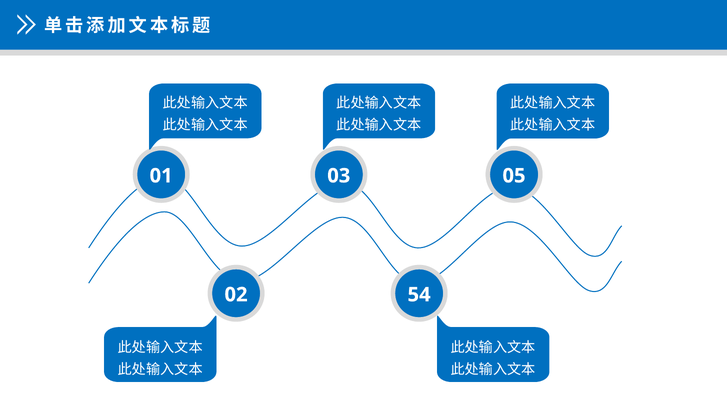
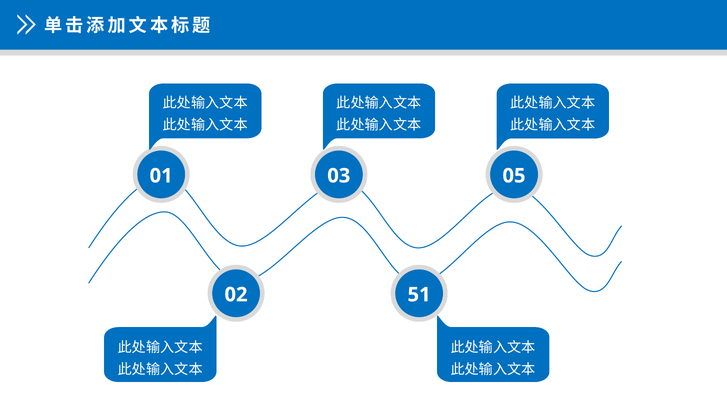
54: 54 -> 51
